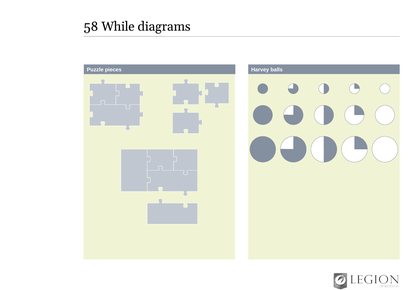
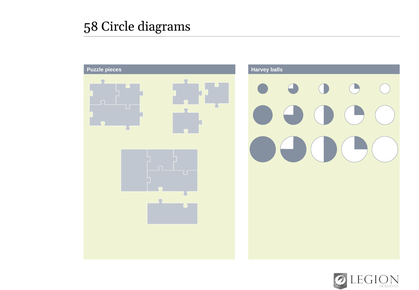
While: While -> Circle
